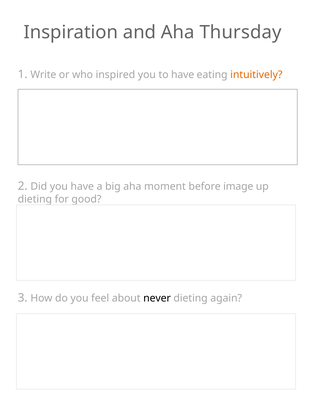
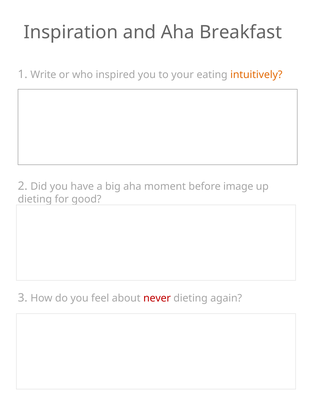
Thursday: Thursday -> Breakfast
to have: have -> your
never colour: black -> red
